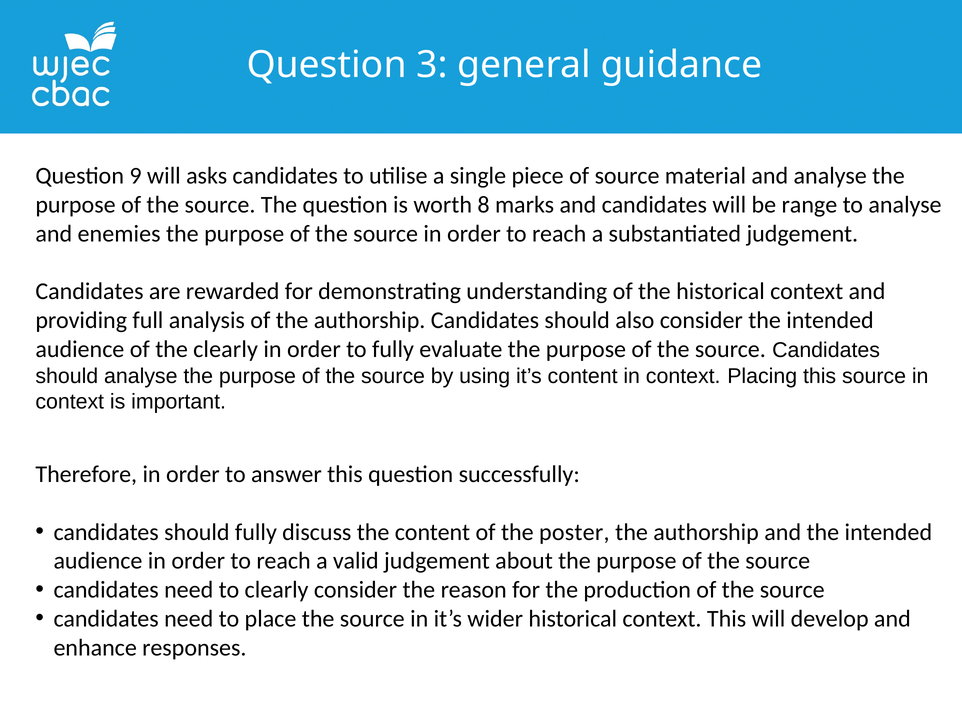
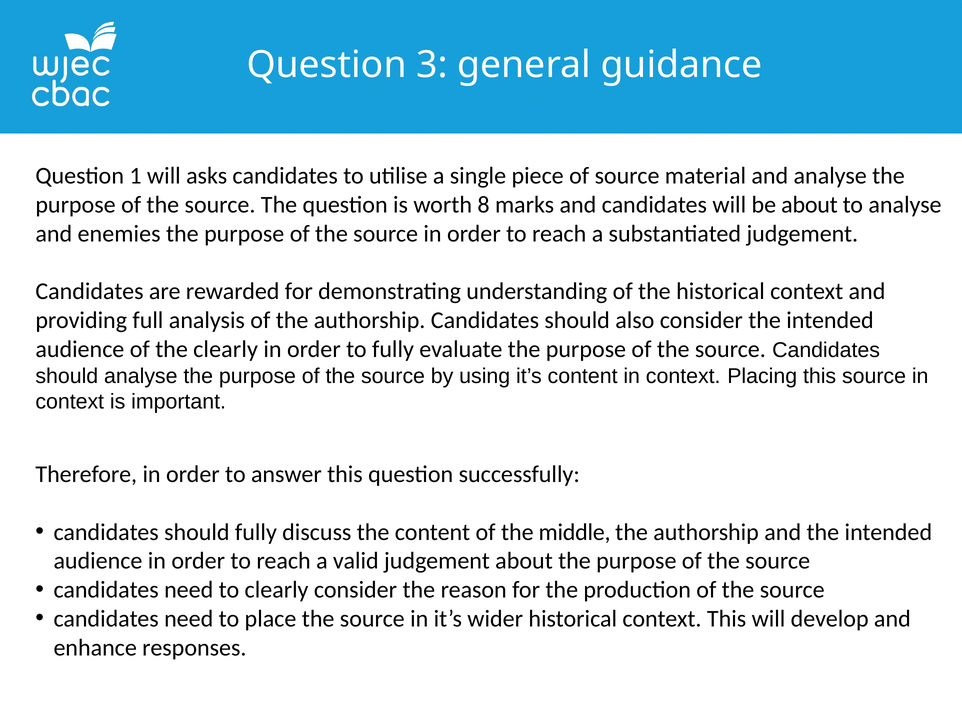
9: 9 -> 1
be range: range -> about
poster: poster -> middle
